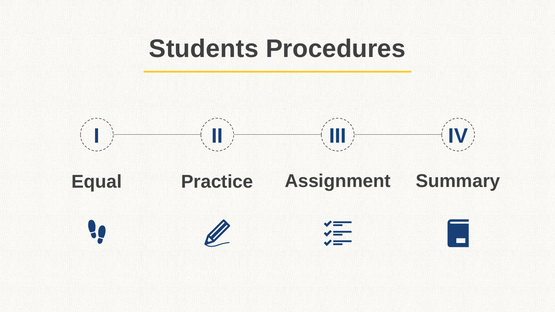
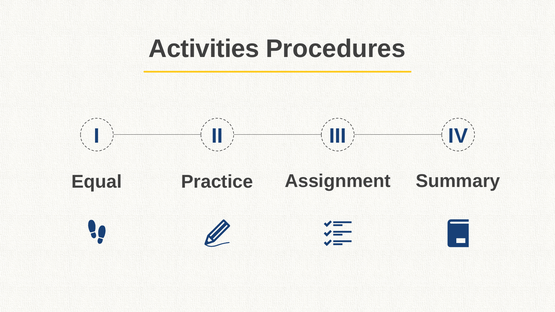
Students: Students -> Activities
